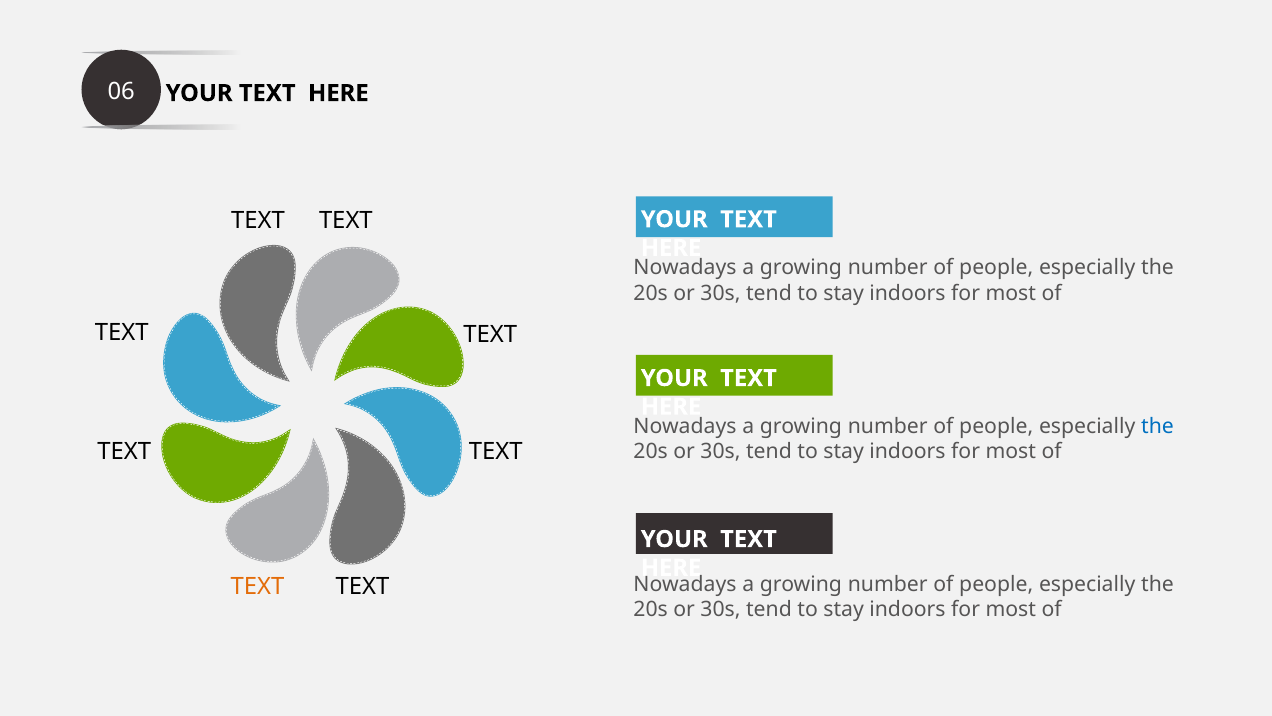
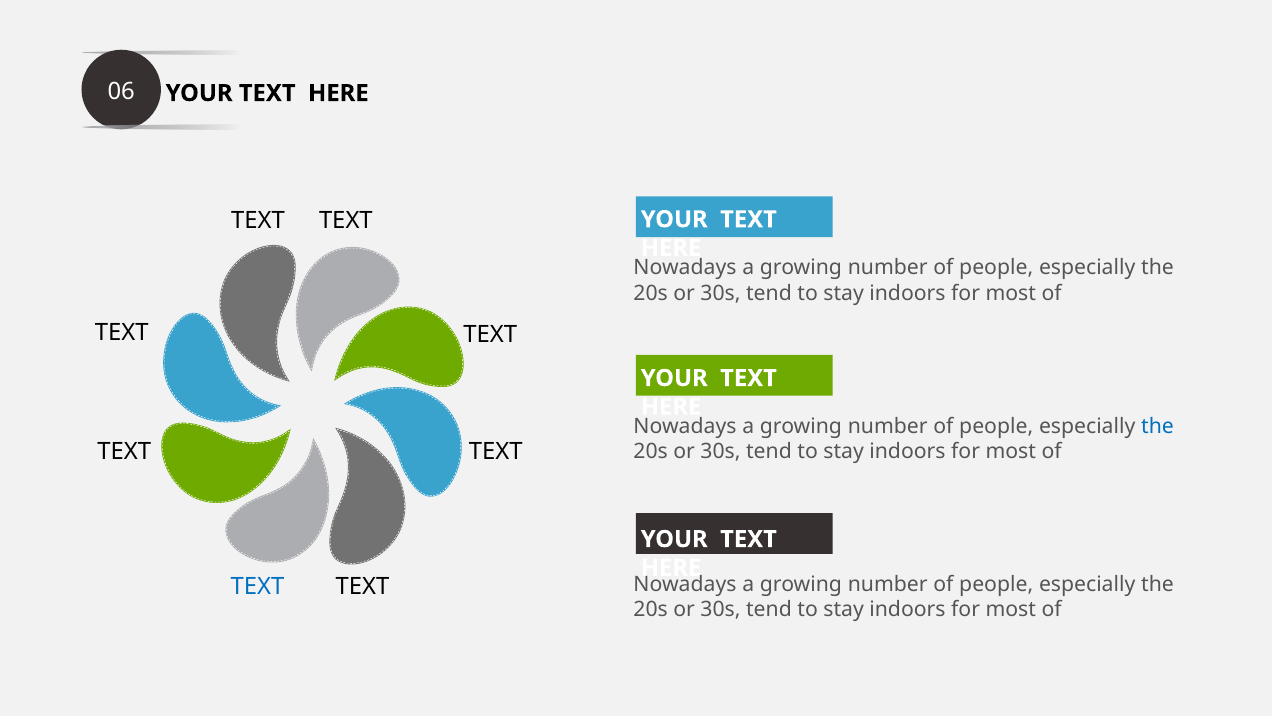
TEXT at (258, 586) colour: orange -> blue
